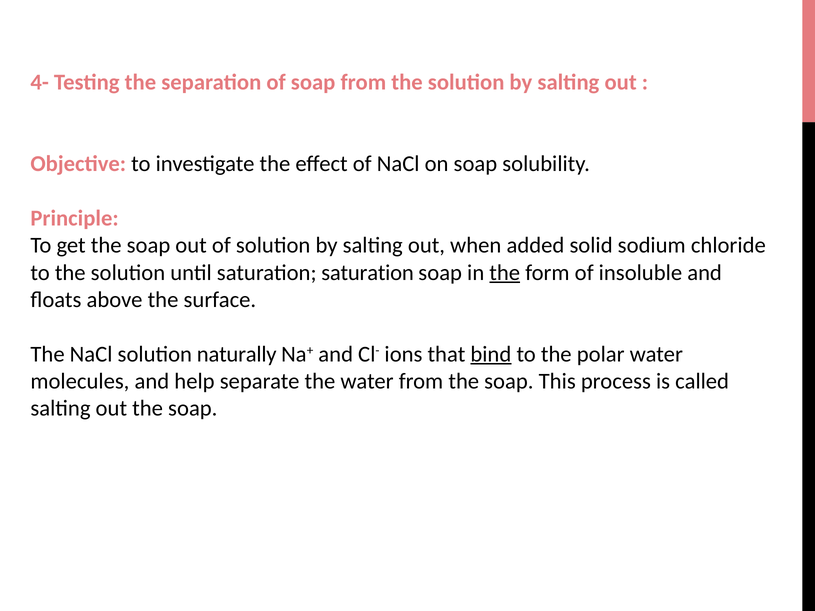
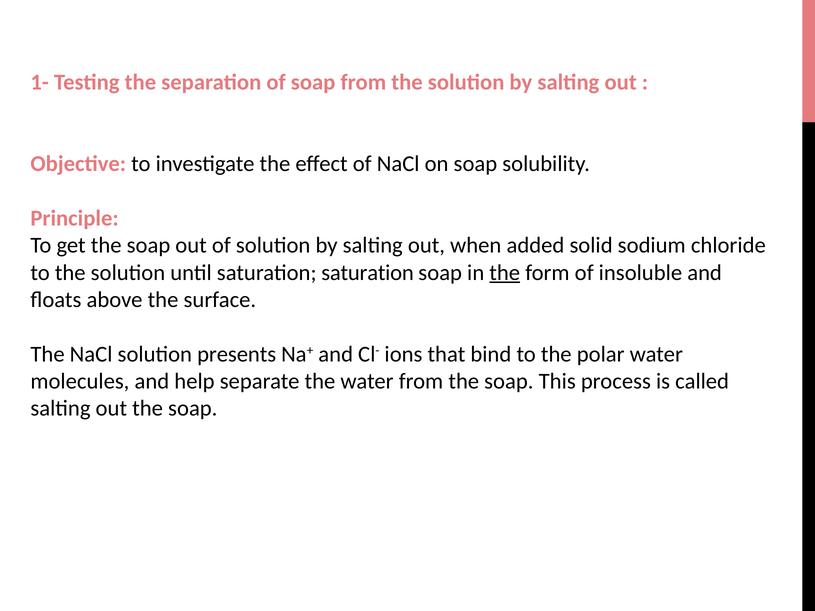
4-: 4- -> 1-
naturally: naturally -> presents
bind underline: present -> none
